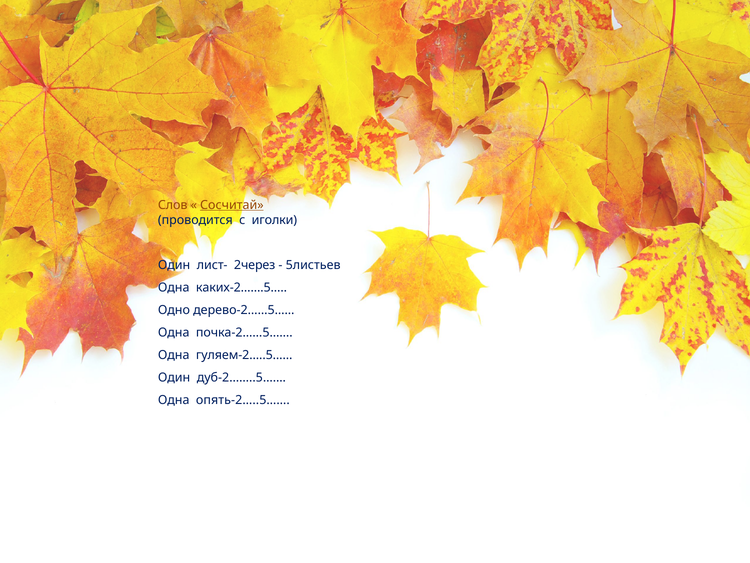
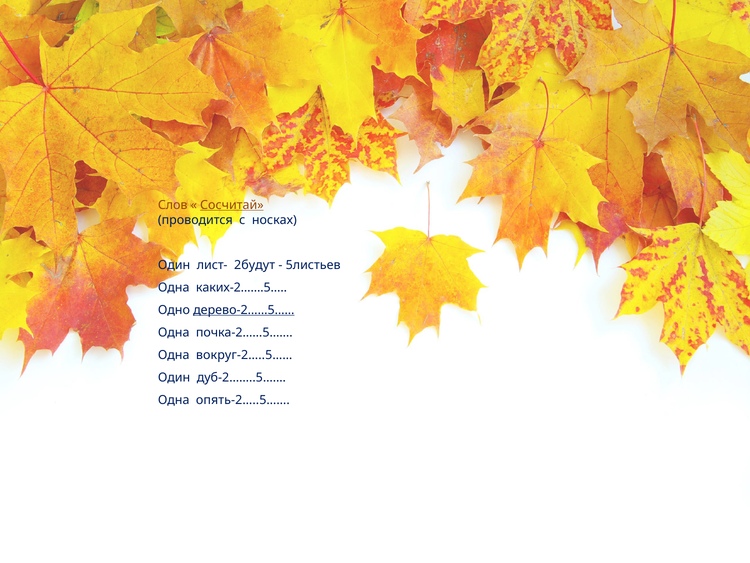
иголки: иголки -> носках
2через: 2через -> 2будут
дерево-2……5…… underline: none -> present
гуляем-2…..5……: гуляем-2…..5…… -> вокруг-2…..5……
